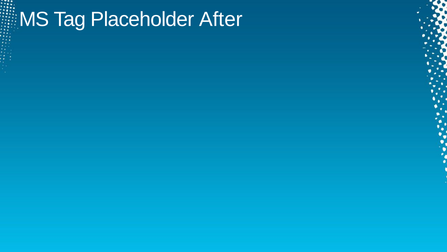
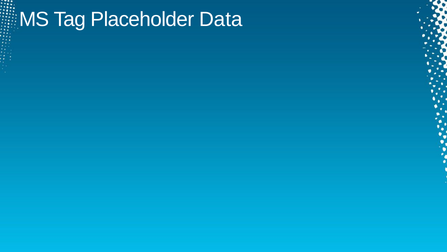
After: After -> Data
